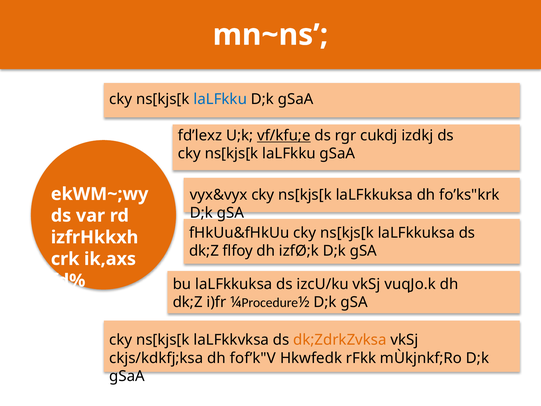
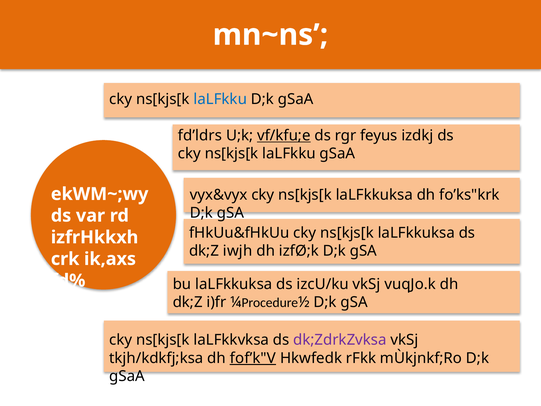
fd’lexz: fd’lexz -> fd’ldrs
cukdj: cukdj -> feyus
flfoy: flfoy -> iwjh
dk;ZdrkZvksa colour: orange -> purple
ckjs/kdkfj;ksa: ckjs/kdkfj;ksa -> tkjh/kdkfj;ksa
fof’k"V underline: none -> present
